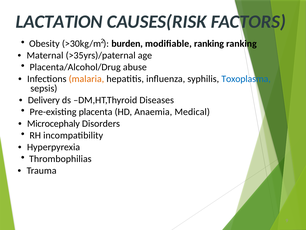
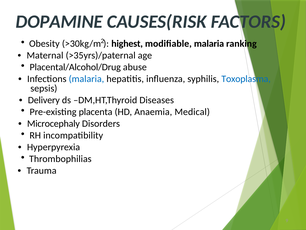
LACTATION: LACTATION -> DOPAMINE
burden: burden -> highest
modifiable ranking: ranking -> malaria
Placenta/Alcohol/Drug: Placenta/Alcohol/Drug -> Placental/Alcohol/Drug
malaria at (86, 79) colour: orange -> blue
